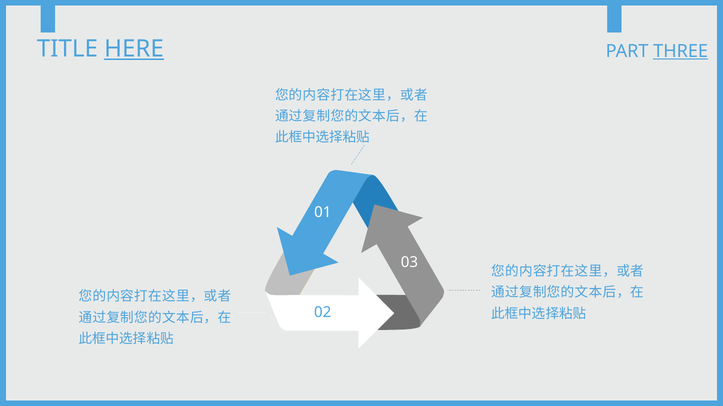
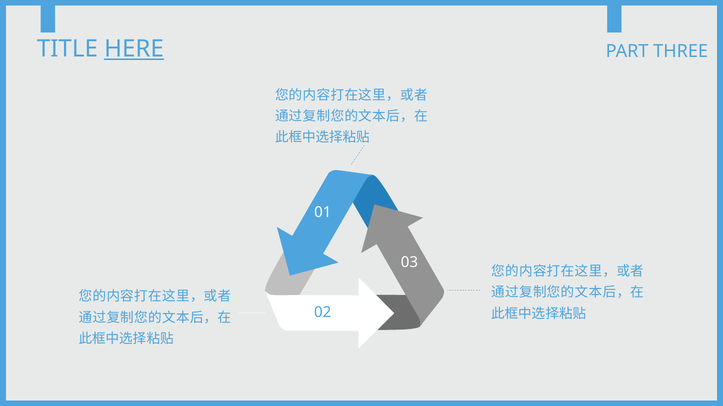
THREE underline: present -> none
